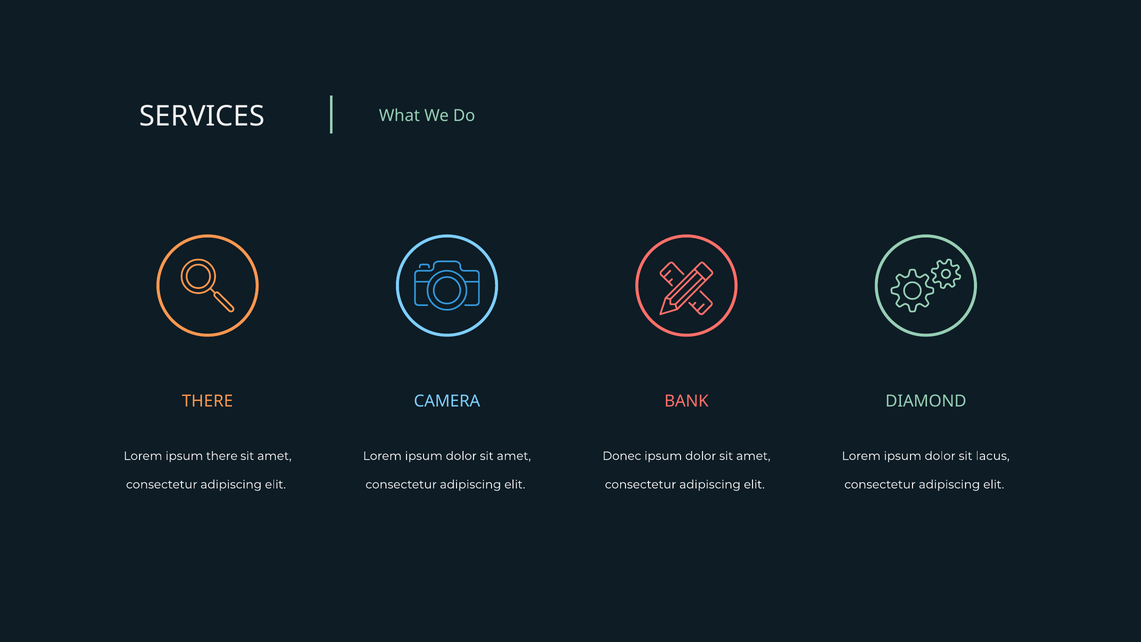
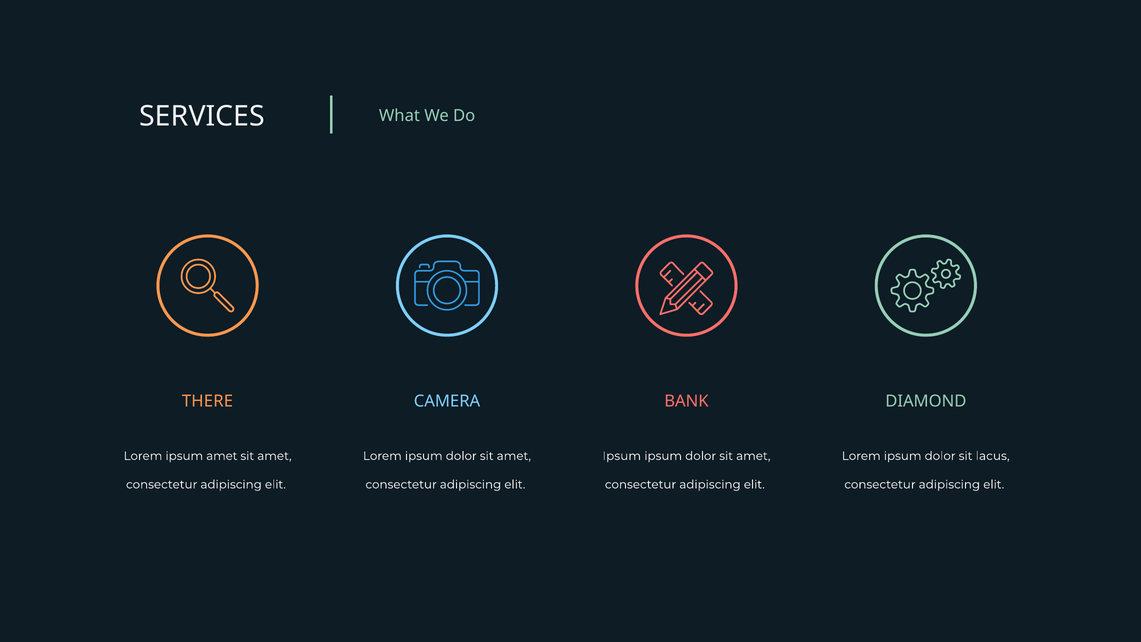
ipsum there: there -> amet
Donec at (622, 456): Donec -> Ipsum
